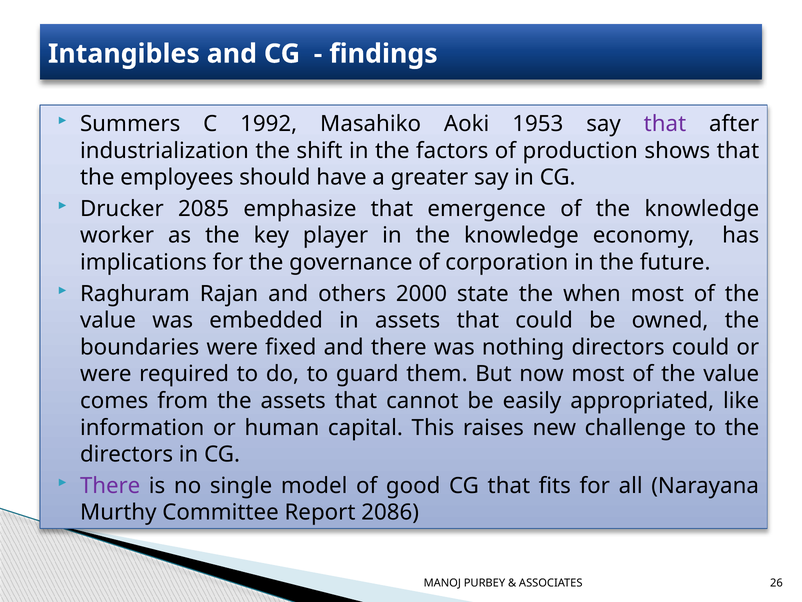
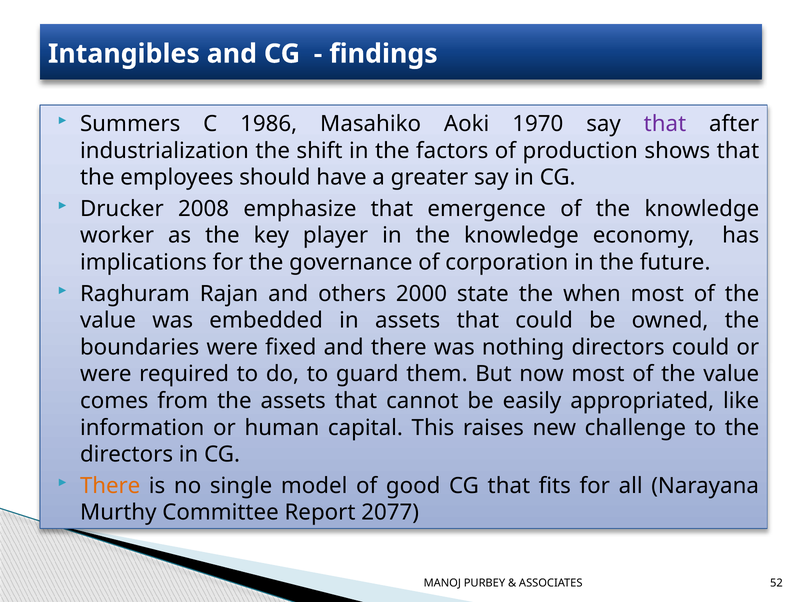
1992: 1992 -> 1986
1953: 1953 -> 1970
2085: 2085 -> 2008
There at (110, 485) colour: purple -> orange
2086: 2086 -> 2077
26: 26 -> 52
